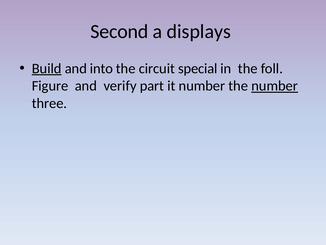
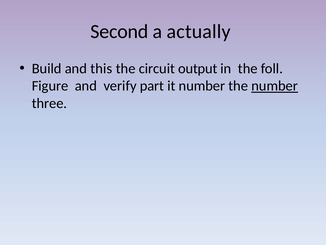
displays: displays -> actually
Build underline: present -> none
into: into -> this
special: special -> output
